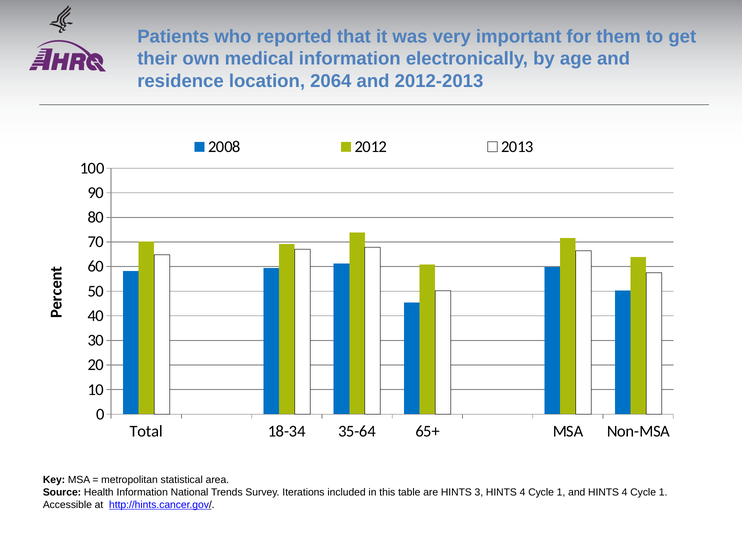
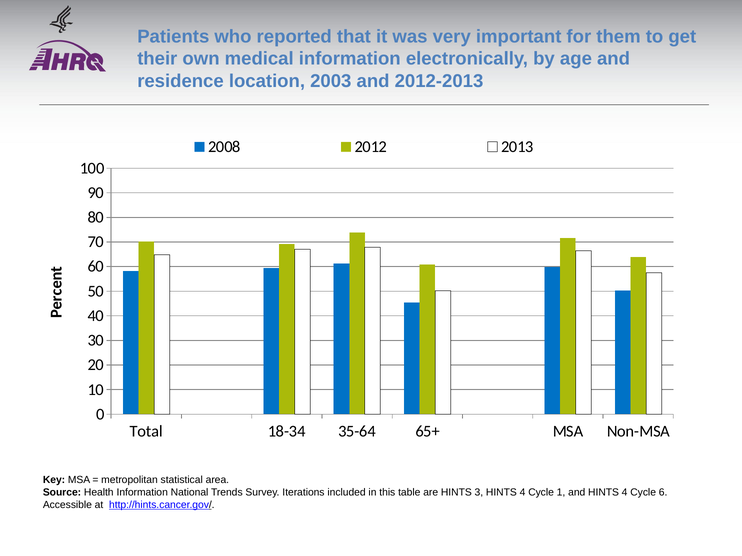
2064: 2064 -> 2003
1 at (663, 493): 1 -> 6
